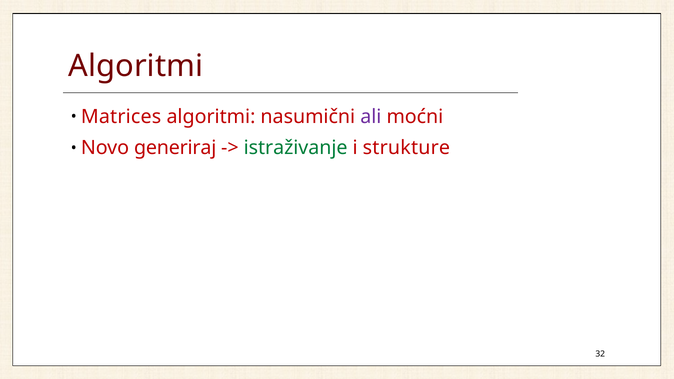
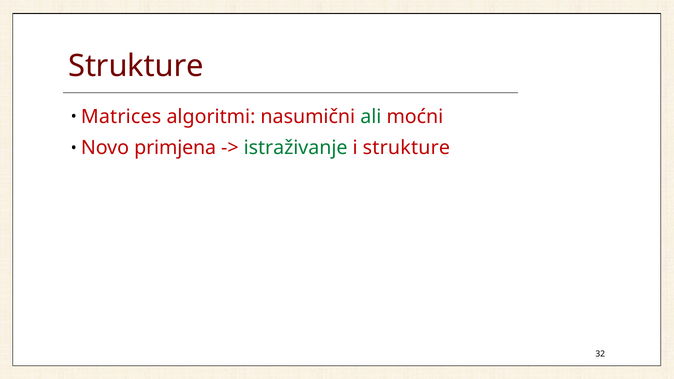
Algoritmi at (136, 66): Algoritmi -> Strukture
ali colour: purple -> green
generiraj: generiraj -> primjena
